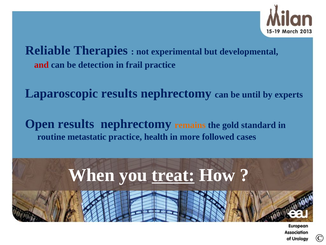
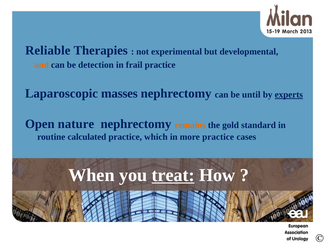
and colour: red -> orange
Laparoscopic results: results -> masses
experts underline: none -> present
Open results: results -> nature
metastatic: metastatic -> calculated
health: health -> which
more followed: followed -> practice
